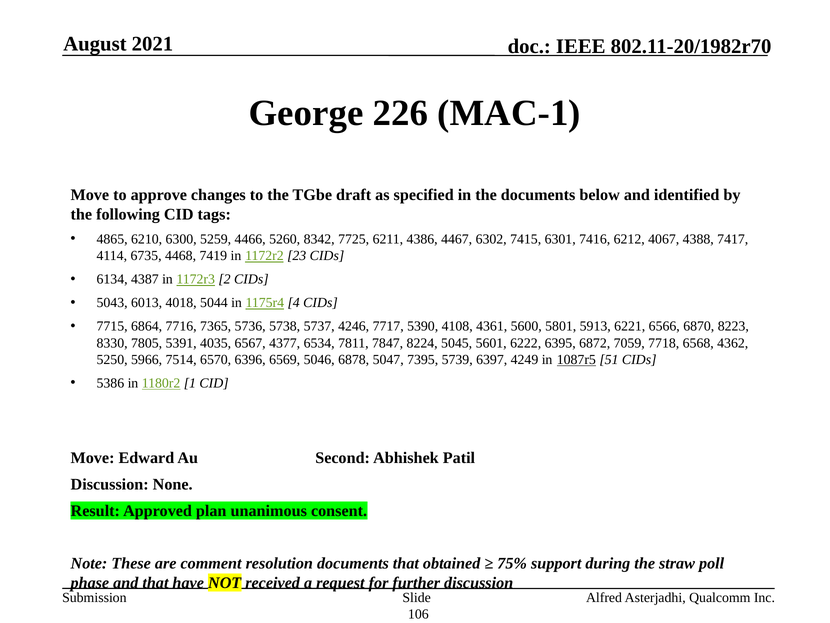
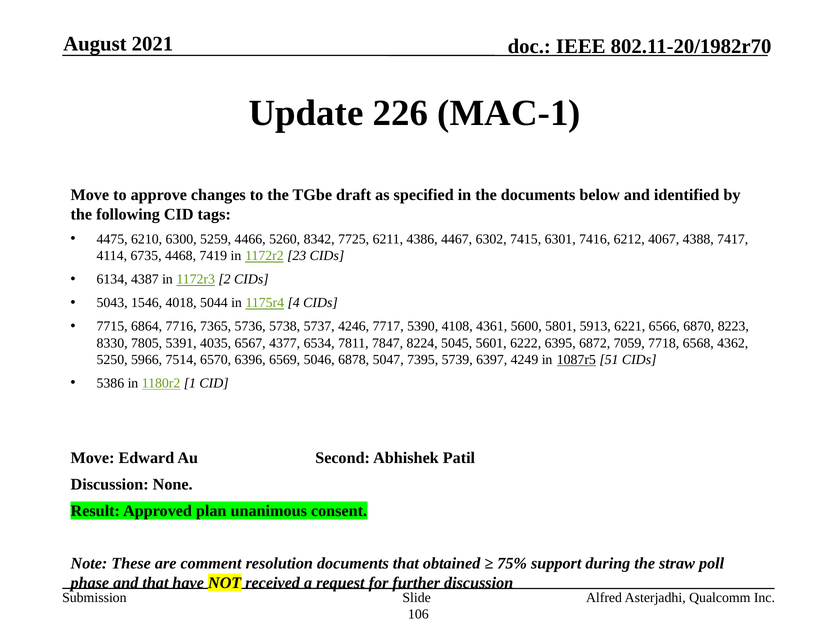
George: George -> Update
4865: 4865 -> 4475
6013: 6013 -> 1546
